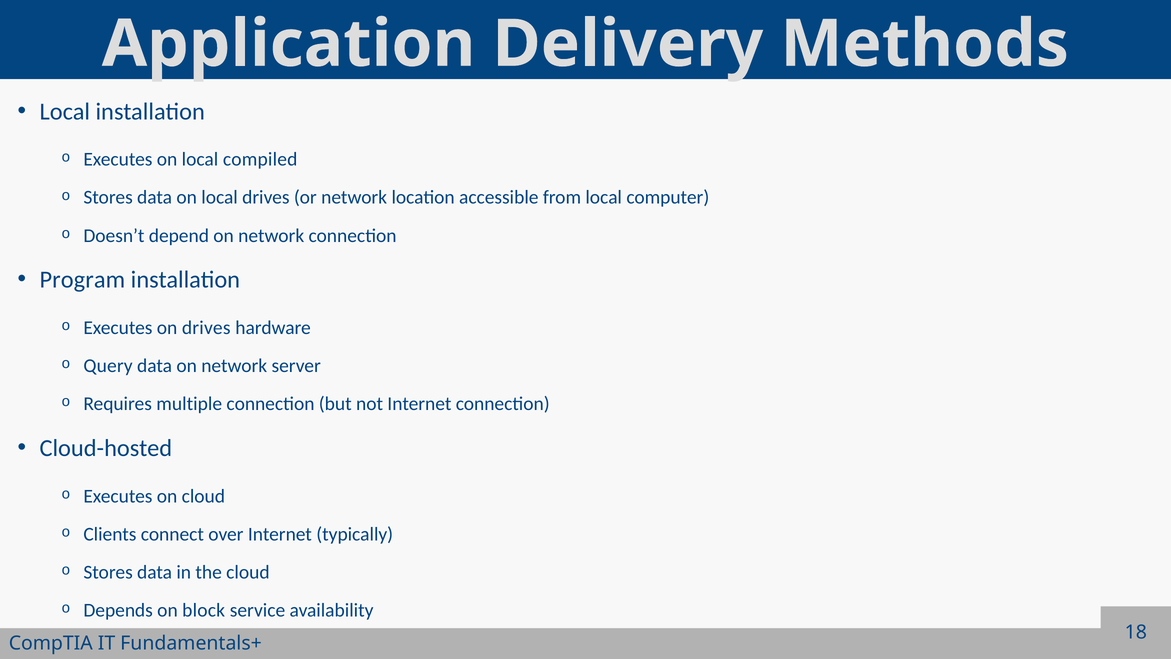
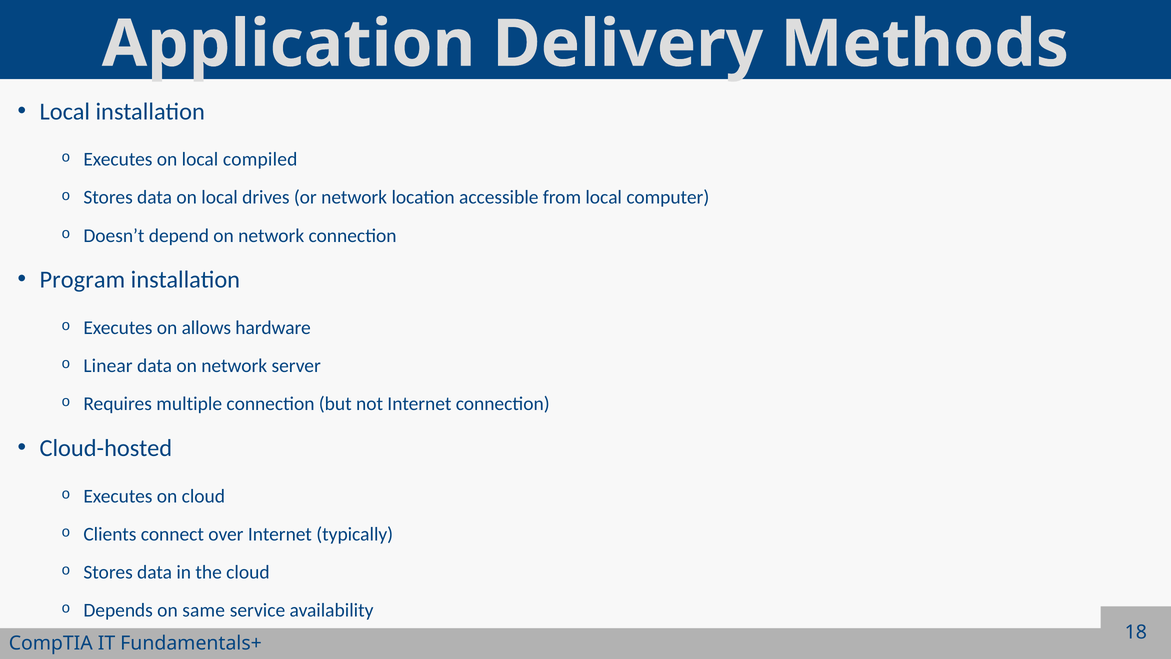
on drives: drives -> allows
Query: Query -> Linear
block: block -> same
